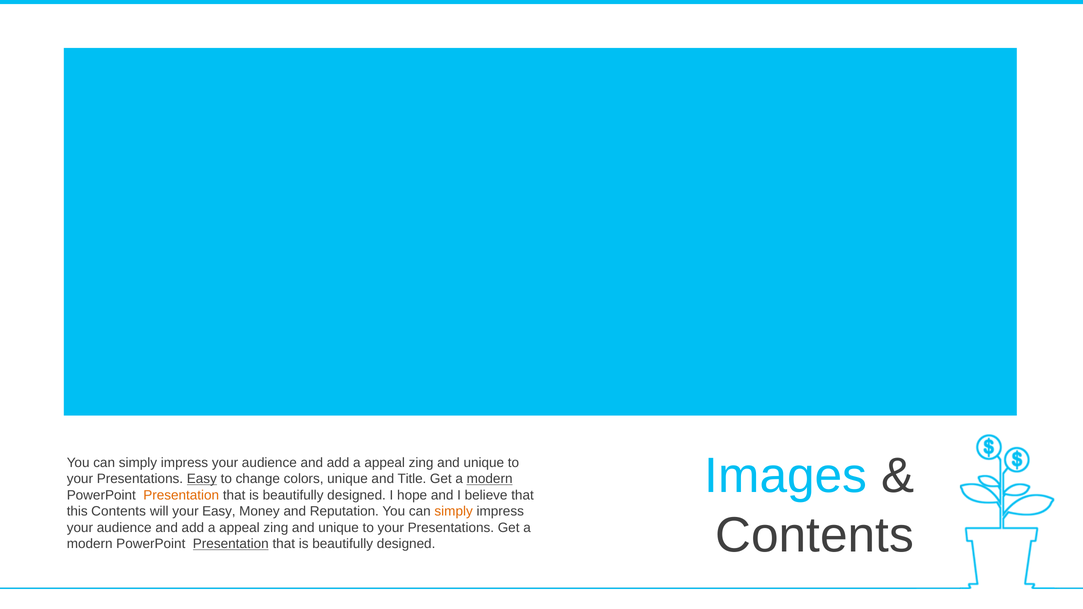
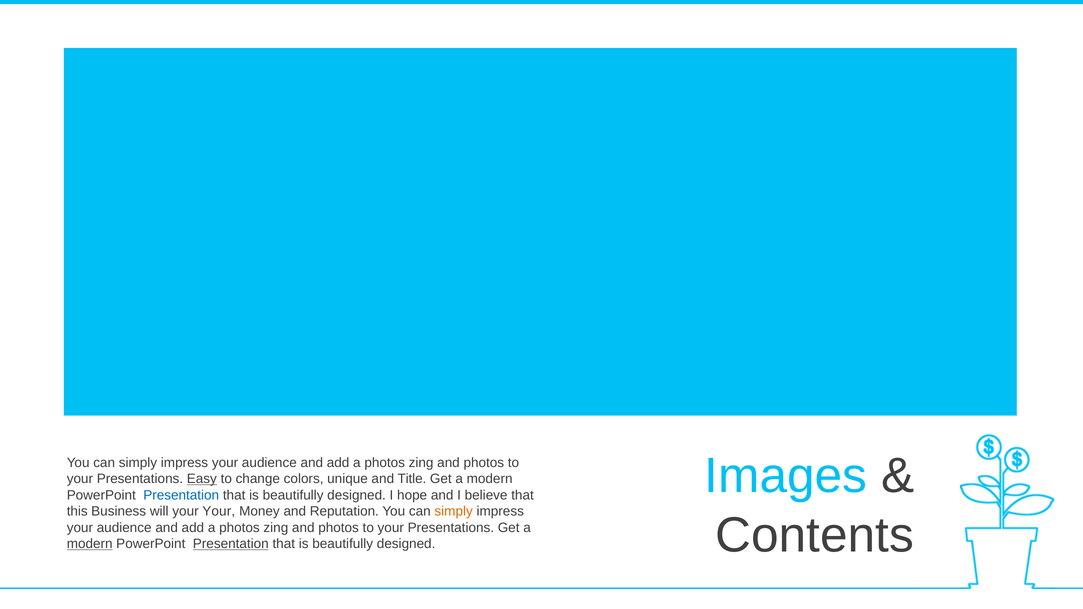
appeal at (385, 463): appeal -> photos
unique at (484, 463): unique -> photos
modern at (490, 479) underline: present -> none
Presentation at (181, 495) colour: orange -> blue
this Contents: Contents -> Business
your Easy: Easy -> Your
appeal at (239, 528): appeal -> photos
unique at (339, 528): unique -> photos
modern at (90, 544) underline: none -> present
